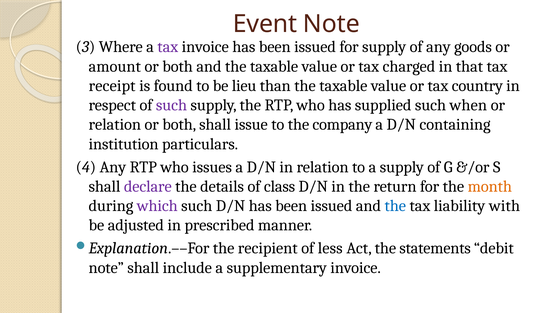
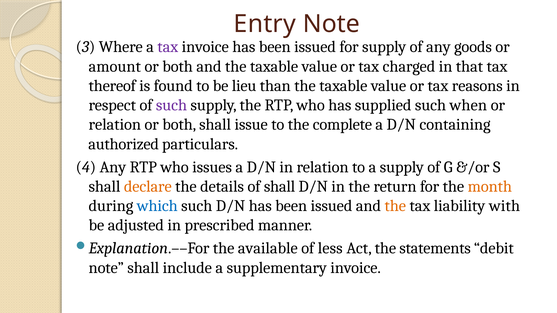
Event: Event -> Entry
receipt: receipt -> thereof
country: country -> reasons
company: company -> complete
institution: institution -> authorized
declare colour: purple -> orange
of class: class -> shall
which colour: purple -> blue
the at (395, 206) colour: blue -> orange
recipient: recipient -> available
